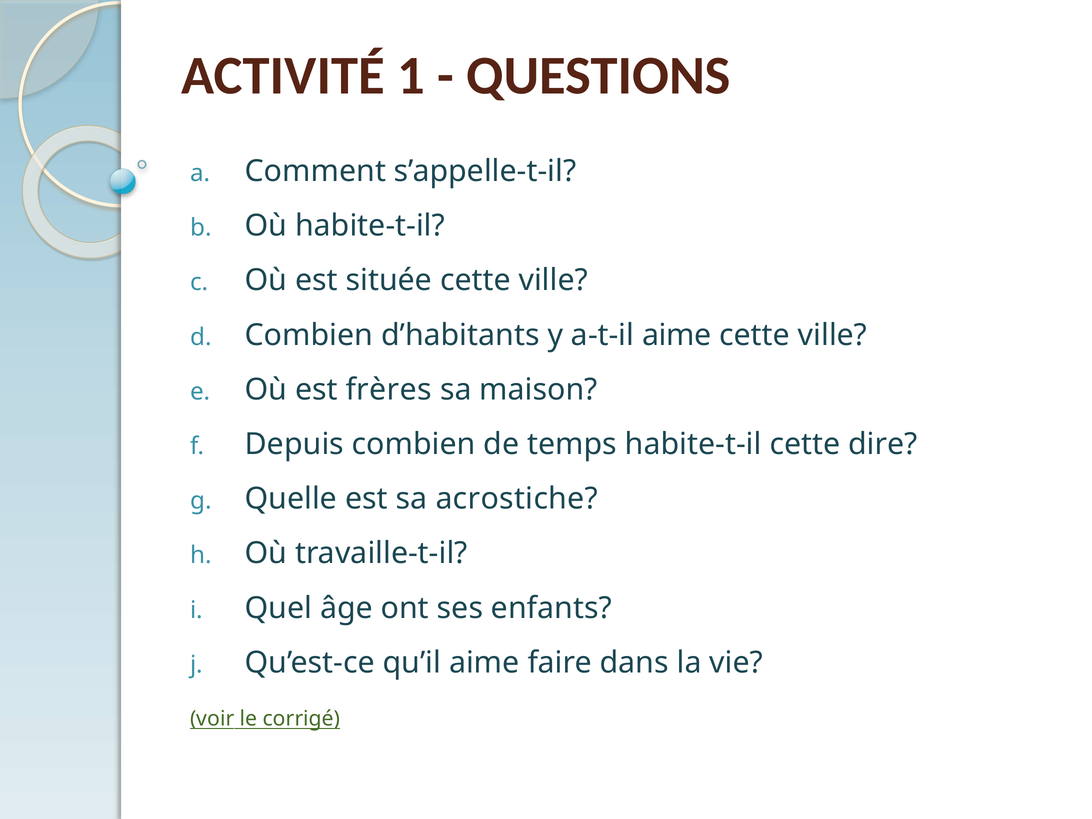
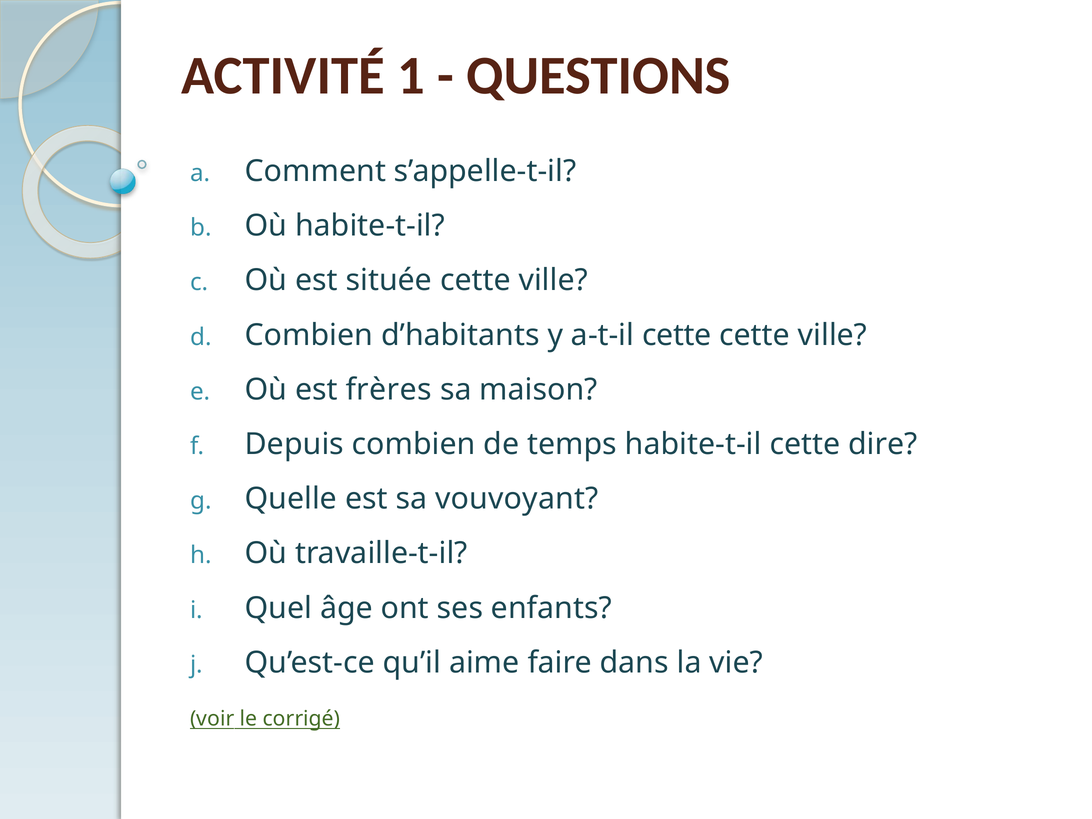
a-t-il aime: aime -> cette
acrostiche: acrostiche -> vouvoyant
